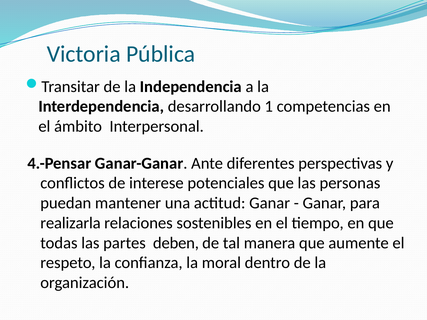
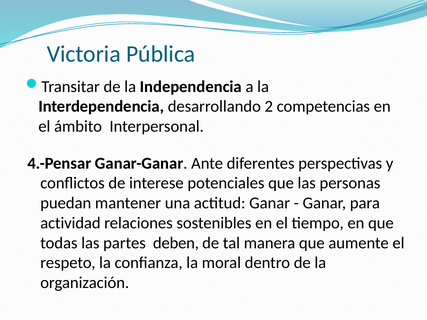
1: 1 -> 2
realizarla: realizarla -> actividad
